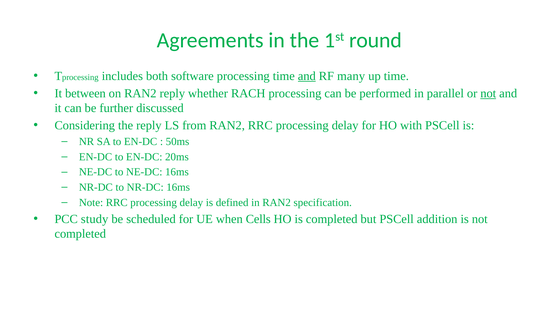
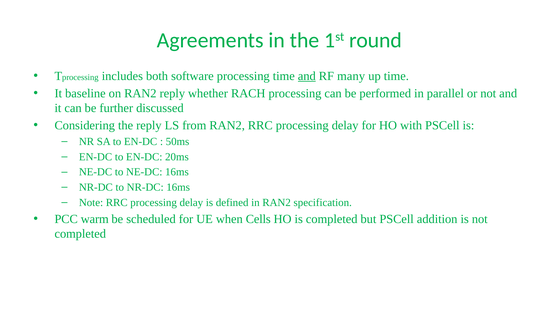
between: between -> baseline
not at (488, 93) underline: present -> none
study: study -> warm
